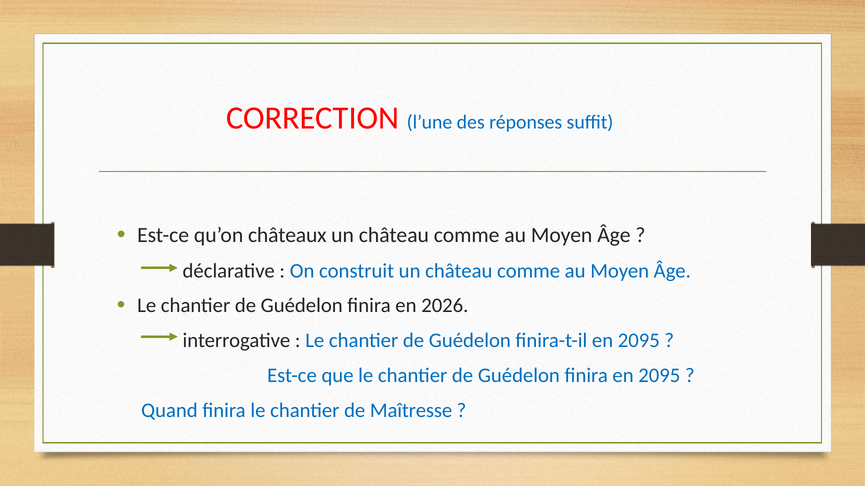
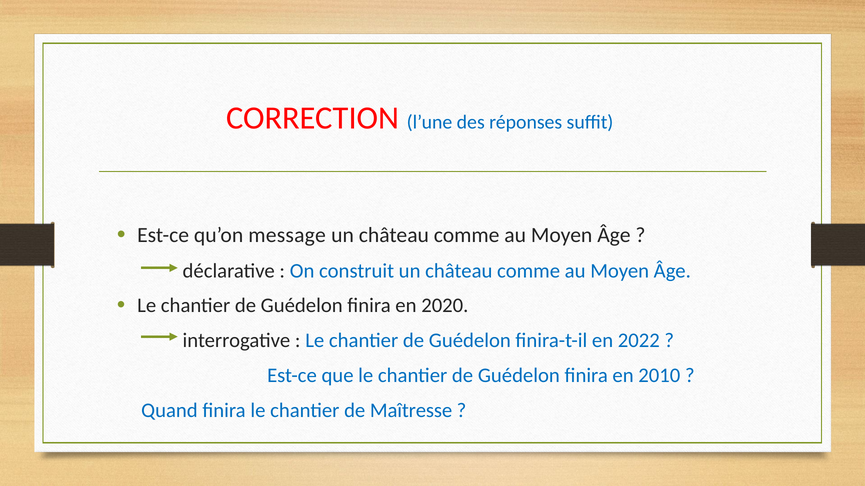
châteaux: châteaux -> message
2026: 2026 -> 2020
finira-t-il en 2095: 2095 -> 2022
finira en 2095: 2095 -> 2010
